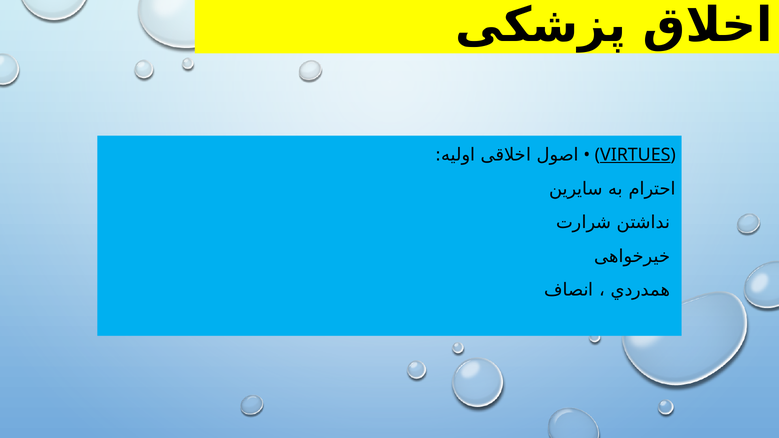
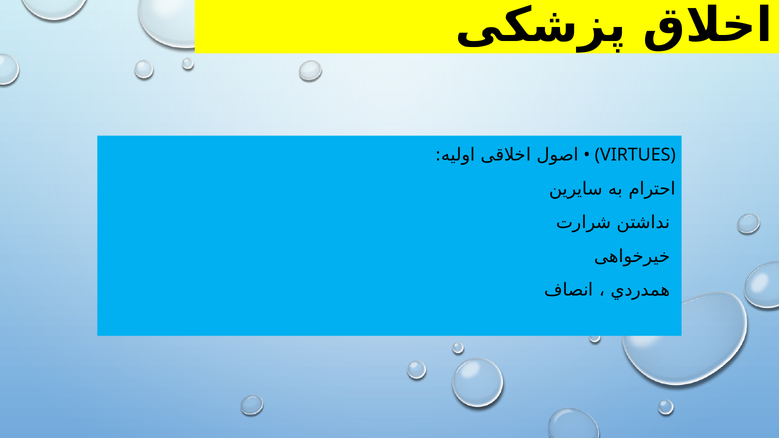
VIRTUES underline: present -> none
